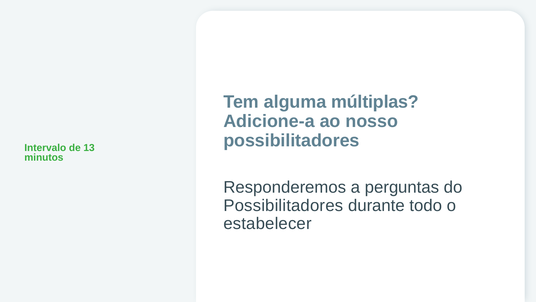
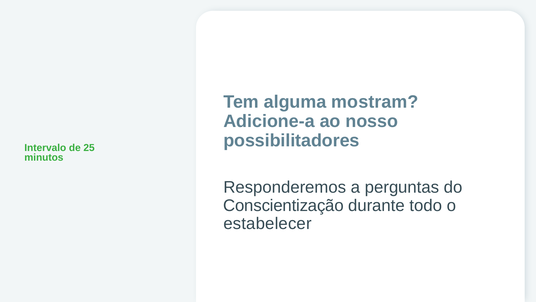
múltiplas: múltiplas -> mostram
13: 13 -> 25
Possibilitadores at (283, 205): Possibilitadores -> Conscientização
